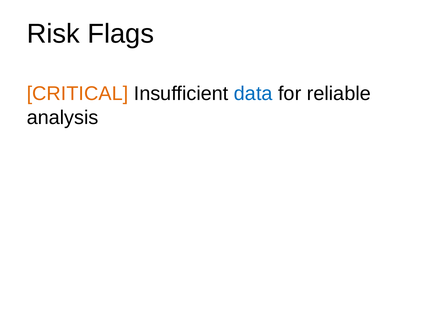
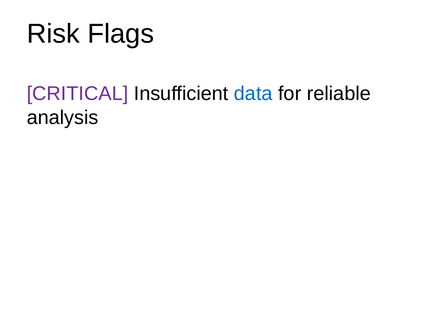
CRITICAL colour: orange -> purple
